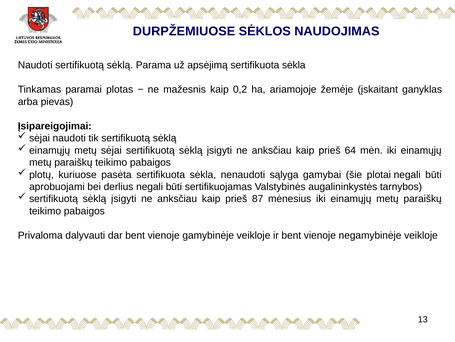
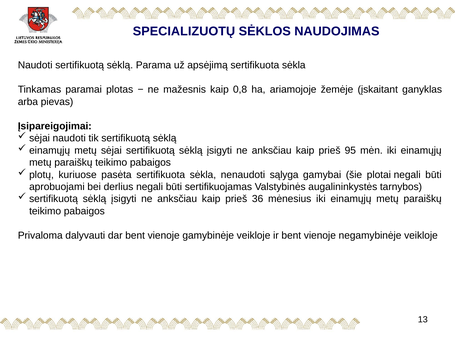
DURPŽEMIUOSE: DURPŽEMIUOSE -> SPECIALIZUOTŲ
0,2: 0,2 -> 0,8
64: 64 -> 95
87: 87 -> 36
